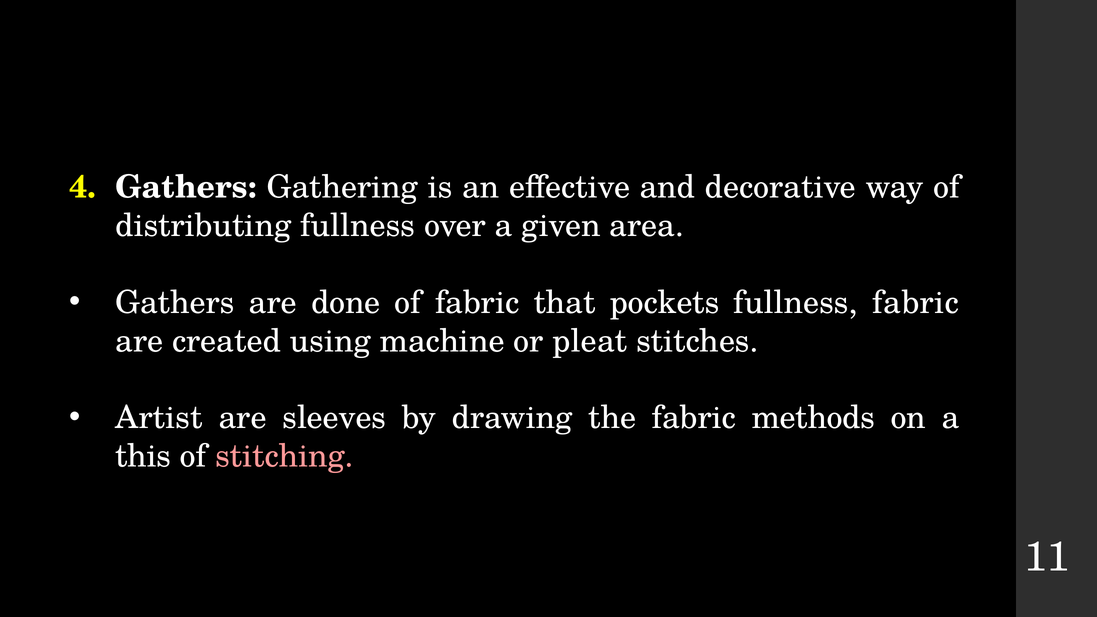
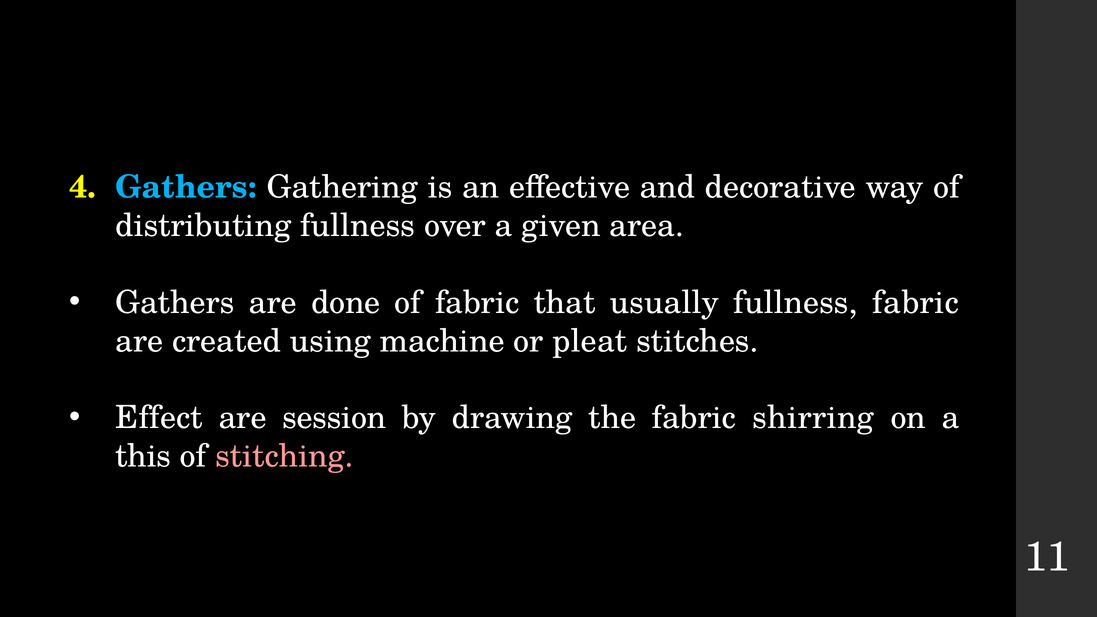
Gathers at (186, 187) colour: white -> light blue
pockets: pockets -> usually
Artist: Artist -> Effect
sleeves: sleeves -> session
methods: methods -> shirring
